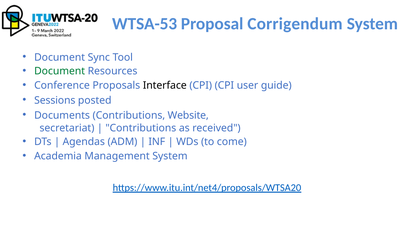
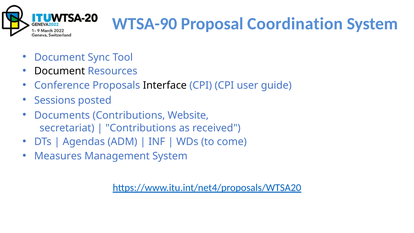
WTSA-53: WTSA-53 -> WTSA-90
Corrigendum: Corrigendum -> Coordination
Document at (60, 71) colour: green -> black
Academia: Academia -> Measures
